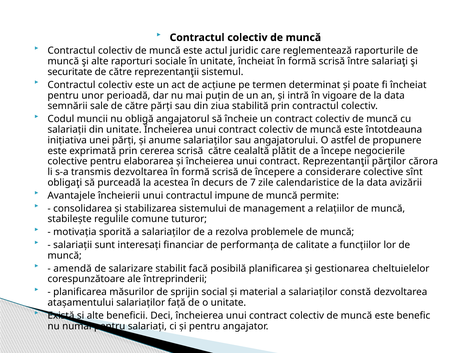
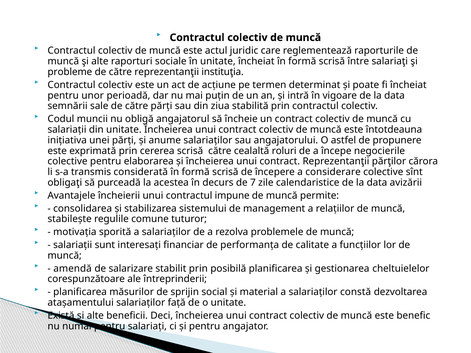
securitate: securitate -> probleme
sistemul: sistemul -> instituţia
plătit: plătit -> roluri
transmis dezvoltarea: dezvoltarea -> considerată
stabilit facă: facă -> prin
